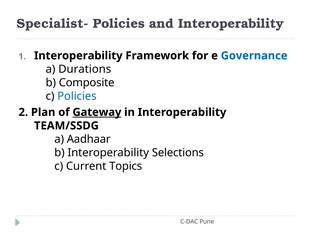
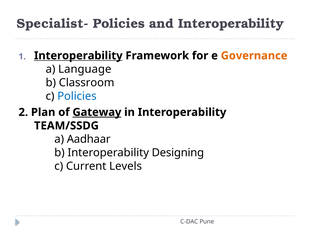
Interoperability at (78, 56) underline: none -> present
Governance colour: blue -> orange
Durations: Durations -> Language
Composite: Composite -> Classroom
Selections: Selections -> Designing
Topics: Topics -> Levels
